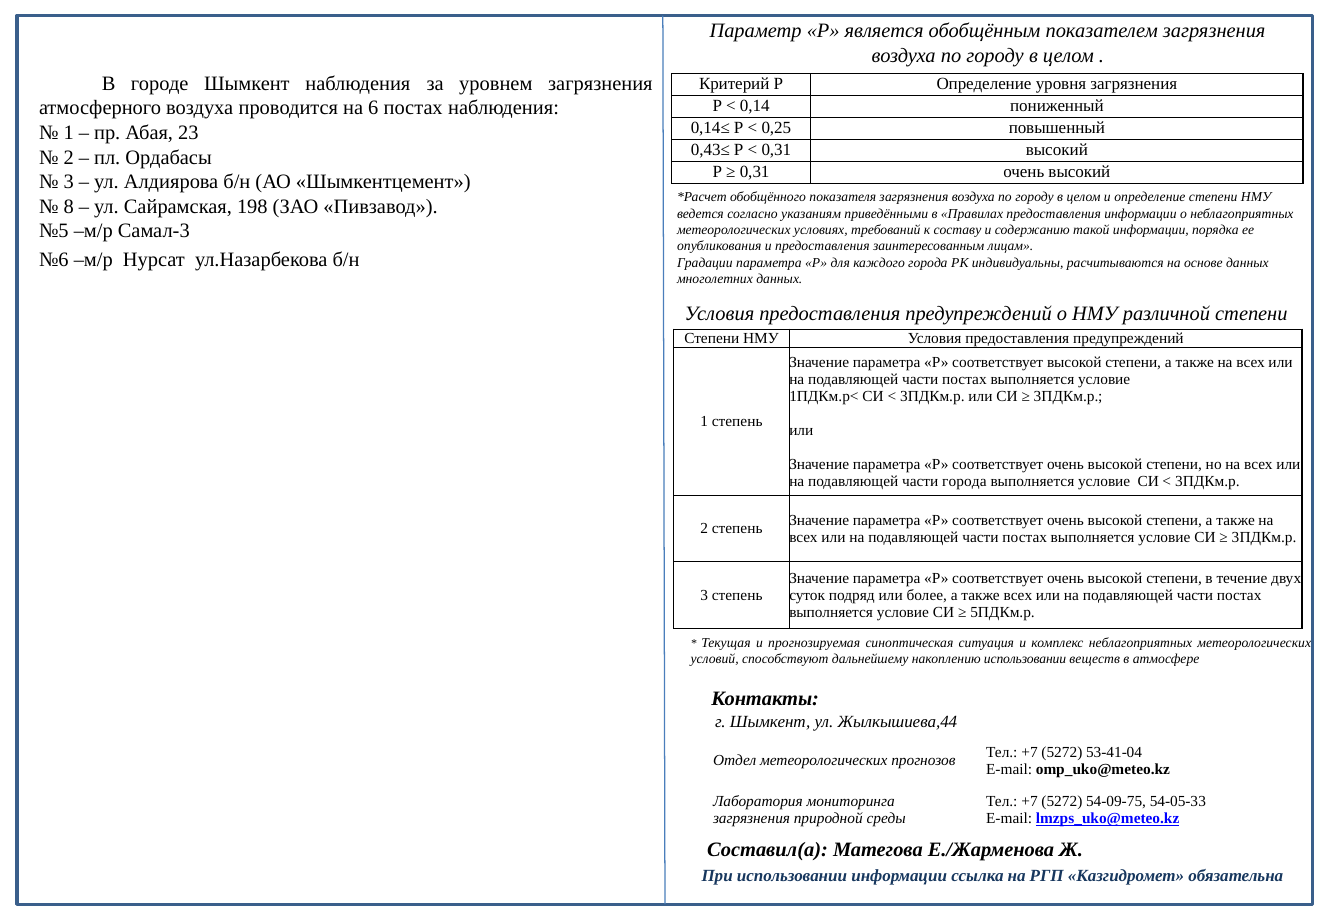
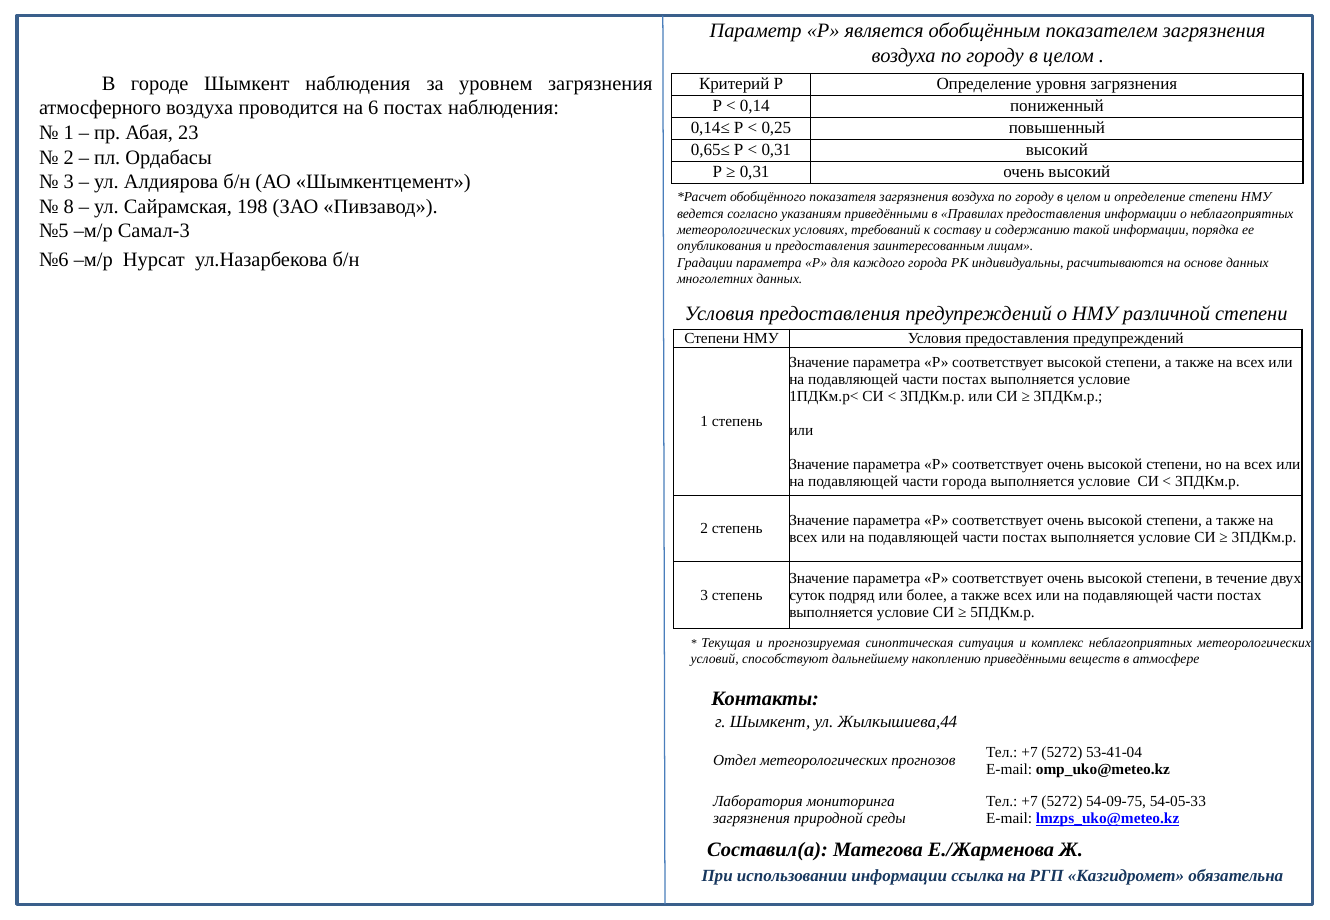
0,43≤: 0,43≤ -> 0,65≤
накоплению использовании: использовании -> приведёнными
